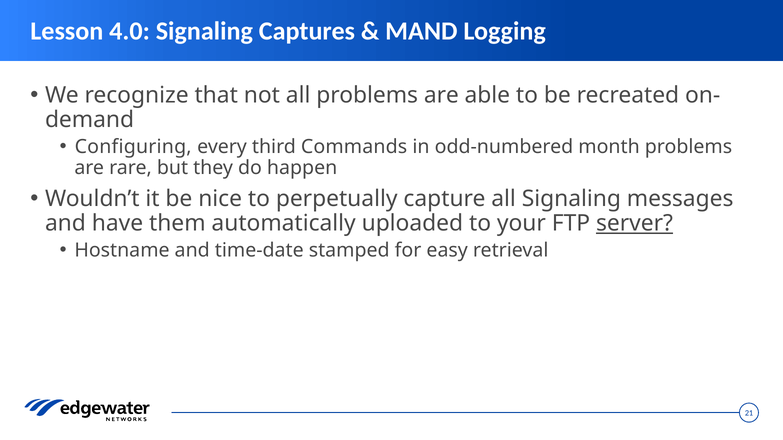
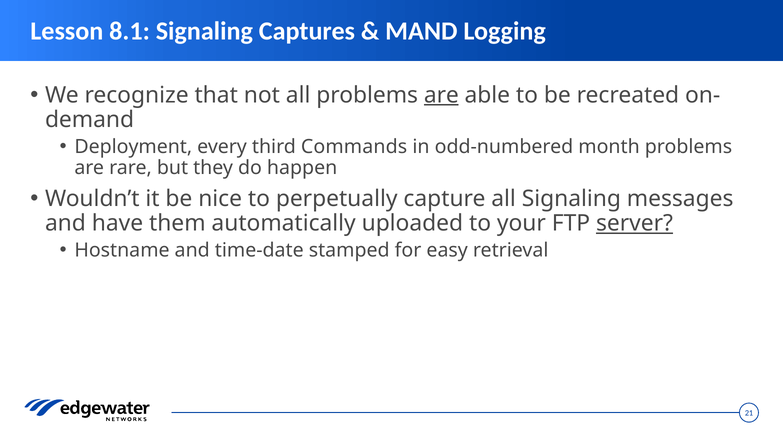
4.0: 4.0 -> 8.1
are at (441, 95) underline: none -> present
Configuring: Configuring -> Deployment
